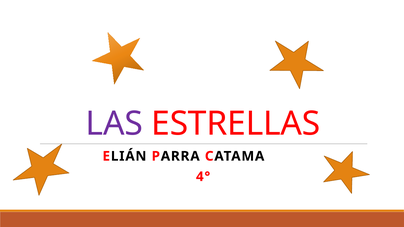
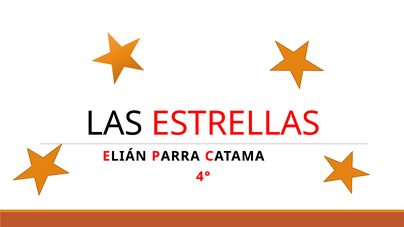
LAS colour: purple -> black
